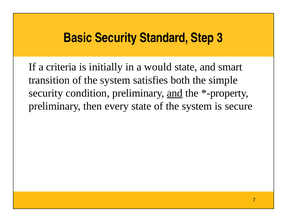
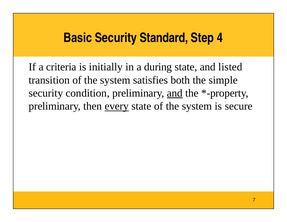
3: 3 -> 4
would: would -> during
smart: smart -> listed
every underline: none -> present
